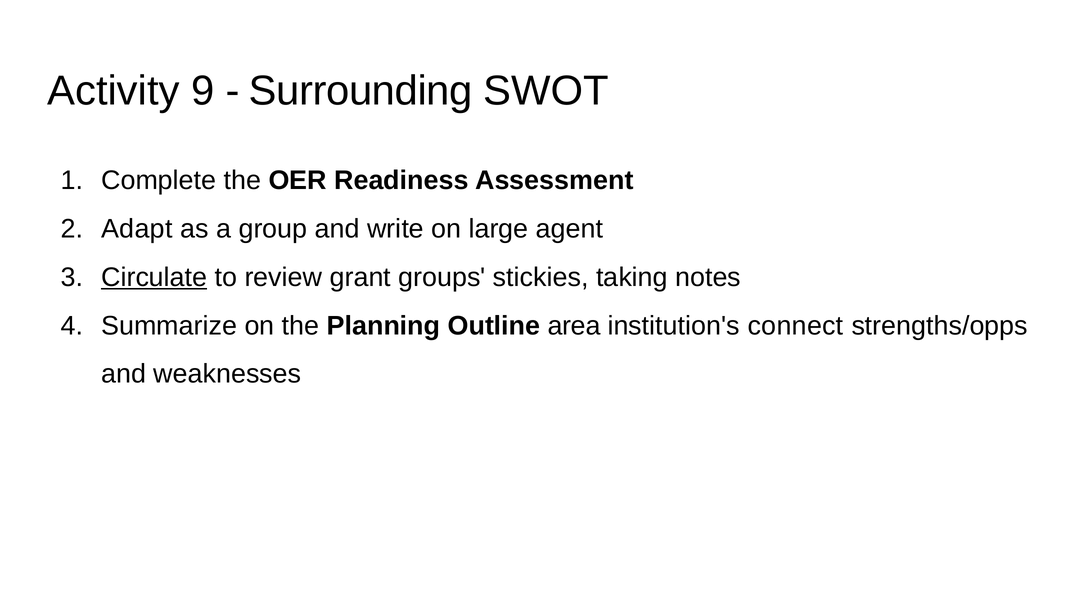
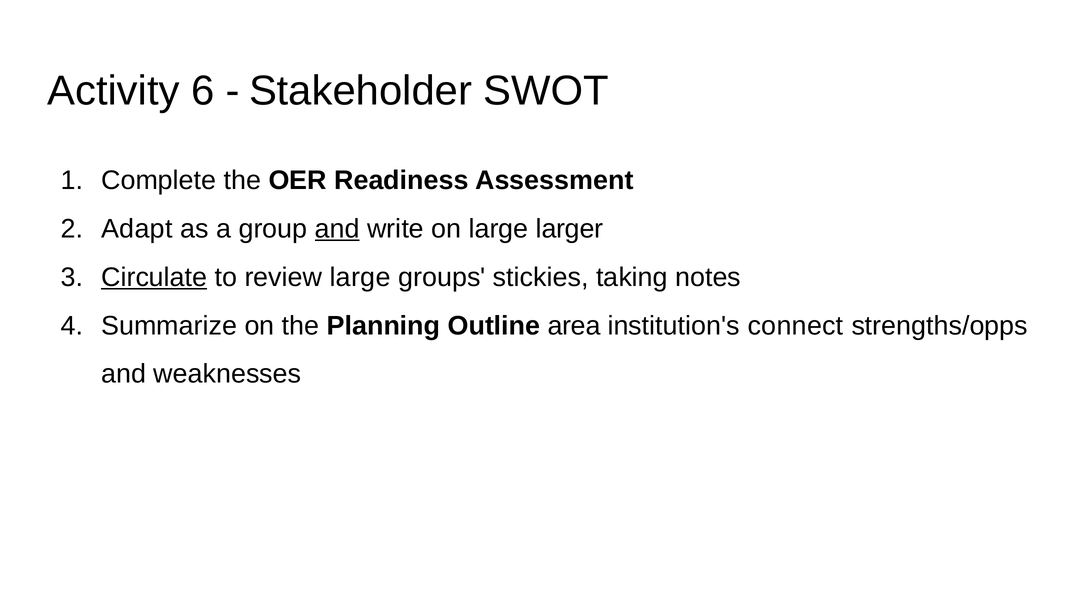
9: 9 -> 6
Surrounding: Surrounding -> Stakeholder
and at (337, 229) underline: none -> present
agent: agent -> larger
review grant: grant -> large
